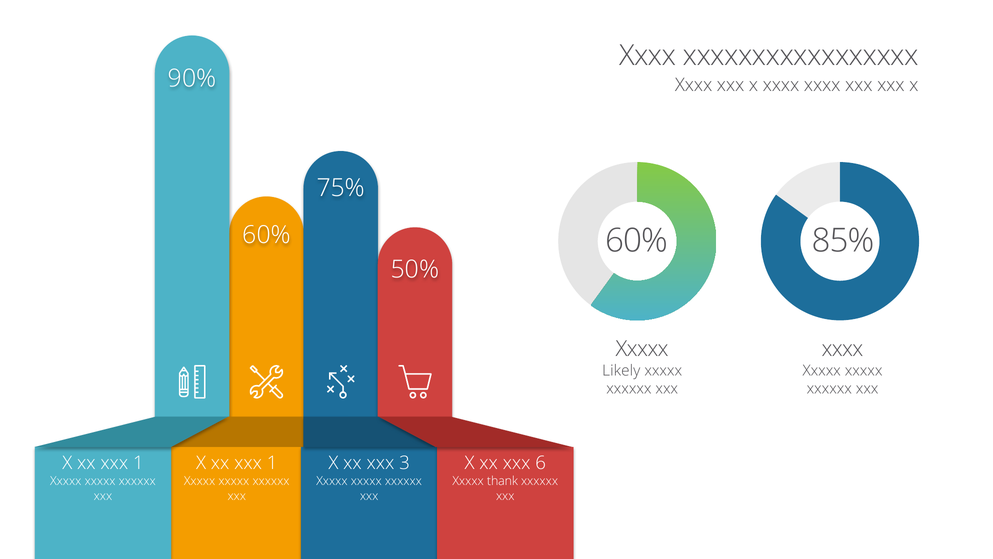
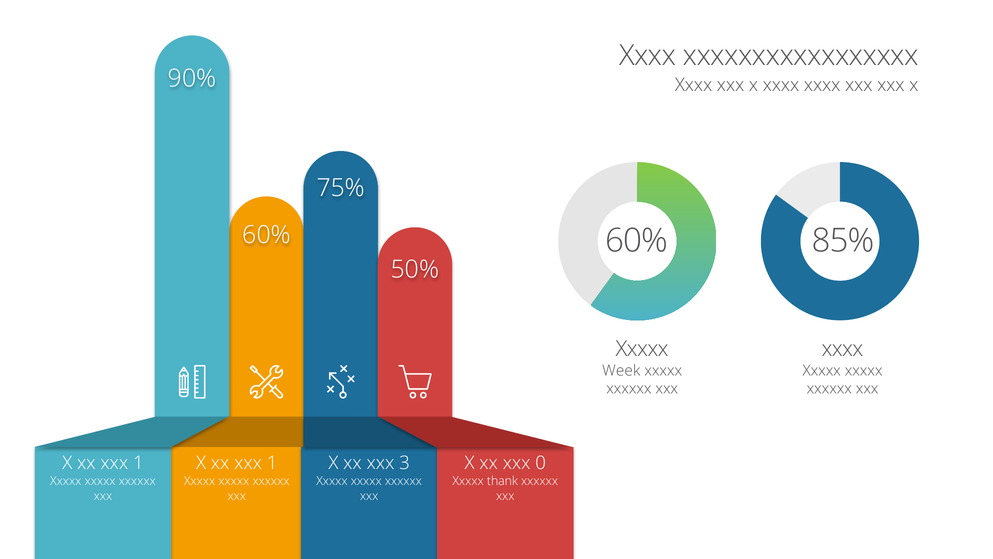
Likely: Likely -> Week
6: 6 -> 0
